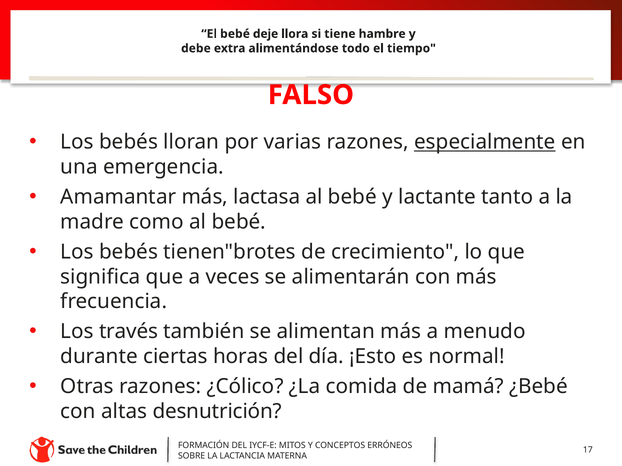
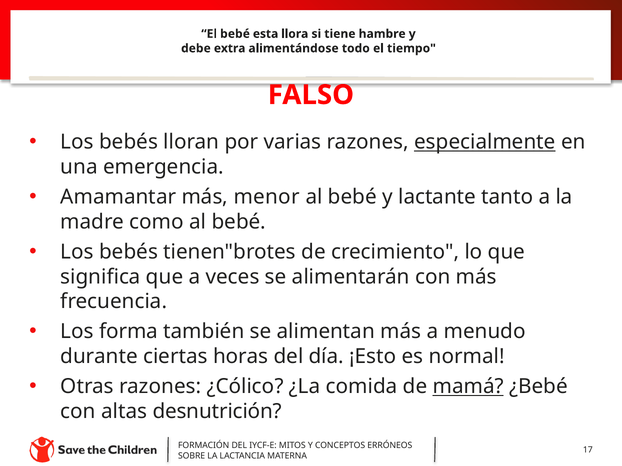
deje: deje -> esta
lactasa: lactasa -> menor
través: través -> forma
mamá underline: none -> present
